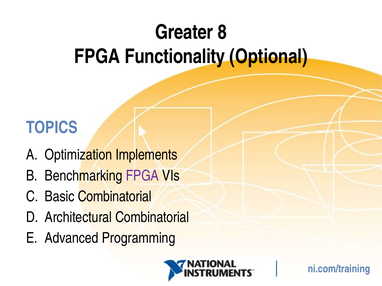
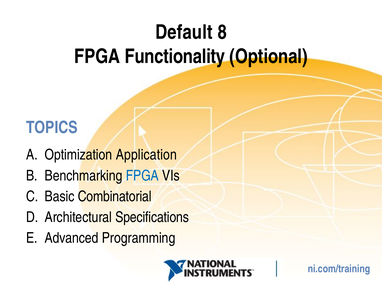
Greater: Greater -> Default
Implements: Implements -> Application
FPGA at (142, 176) colour: purple -> blue
Architectural Combinatorial: Combinatorial -> Specifications
